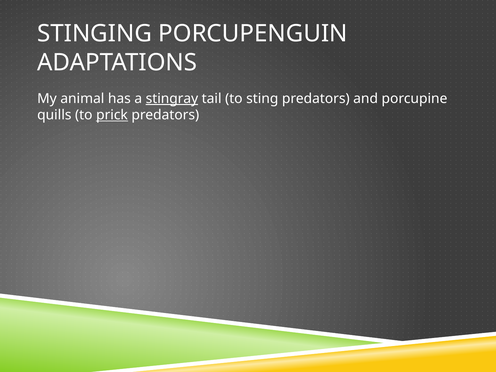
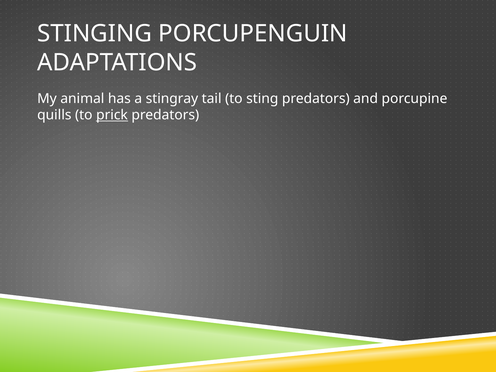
stingray underline: present -> none
